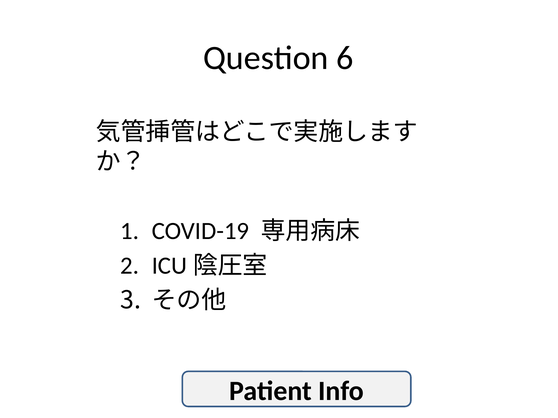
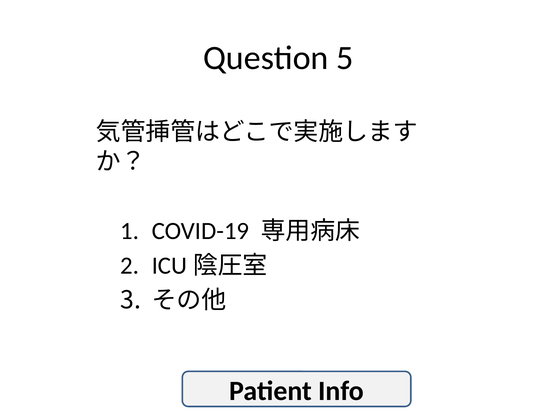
6: 6 -> 5
